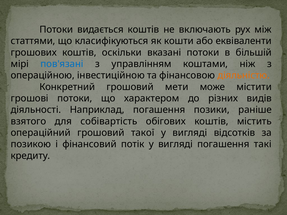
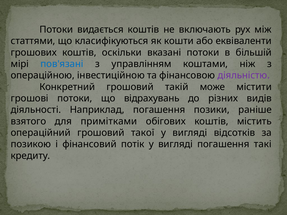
діяльністю colour: orange -> purple
мети: мети -> такій
характером: характером -> відрахувань
собівартість: собівартість -> примітками
